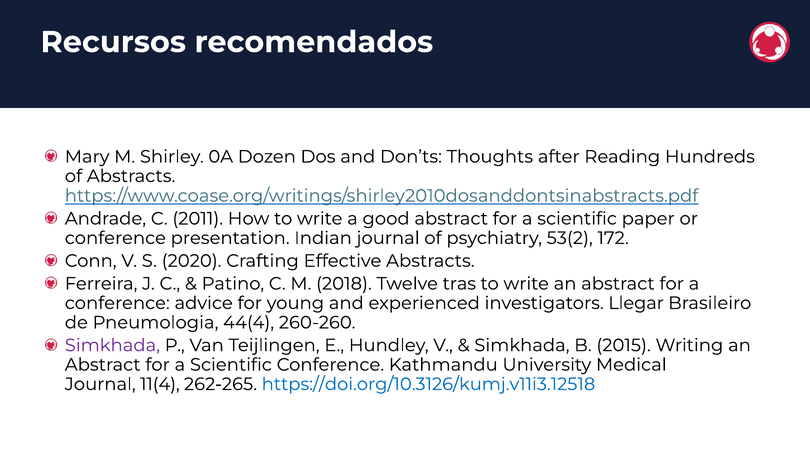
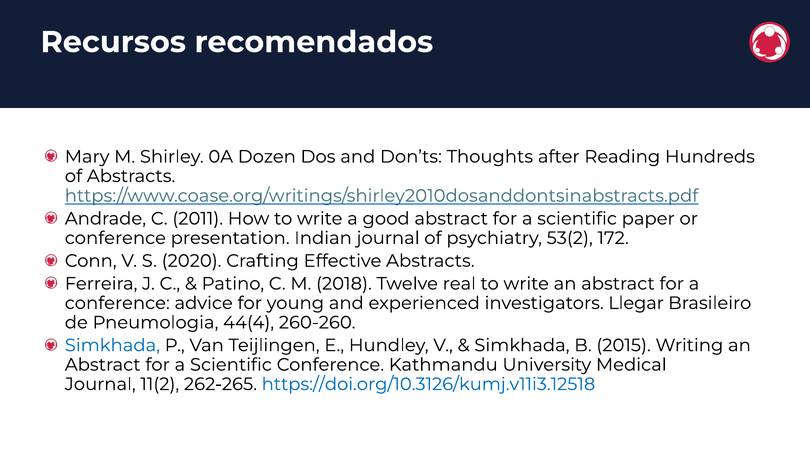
tras: tras -> real
Simkhada at (112, 346) colour: purple -> blue
11(4: 11(4 -> 11(2
